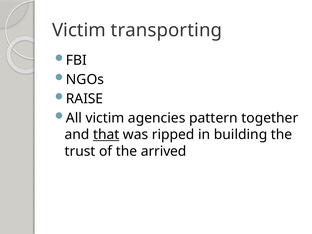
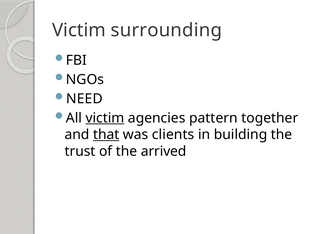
transporting: transporting -> surrounding
RAISE: RAISE -> NEED
victim at (105, 118) underline: none -> present
ripped: ripped -> clients
